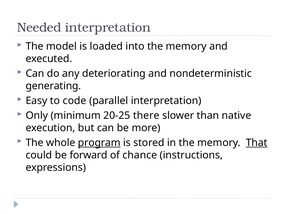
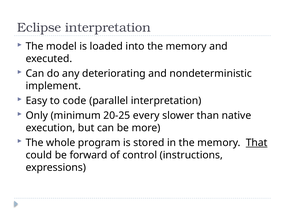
Needed: Needed -> Eclipse
generating: generating -> implement
there: there -> every
program underline: present -> none
chance: chance -> control
